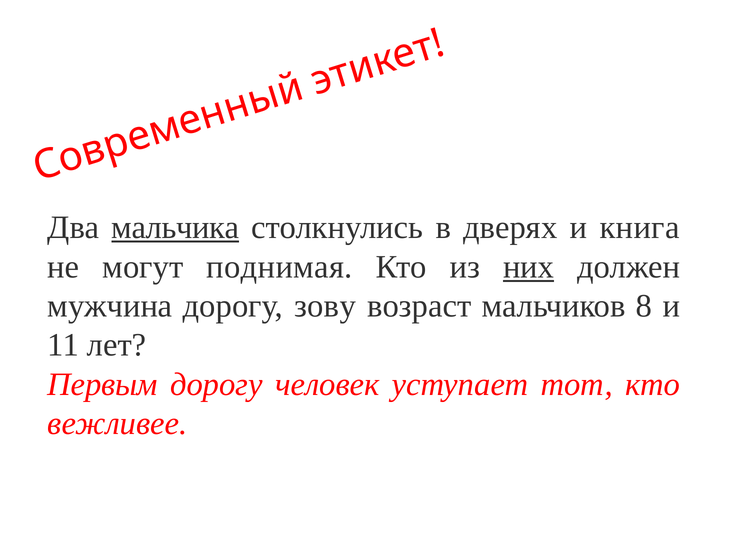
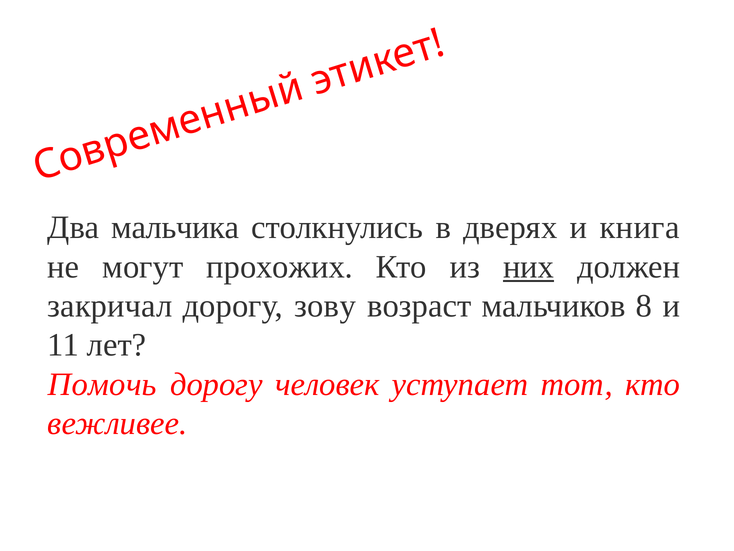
мальчика underline: present -> none
поднимая: поднимая -> прохожих
мужчина: мужчина -> закричал
Первым: Первым -> Помочь
